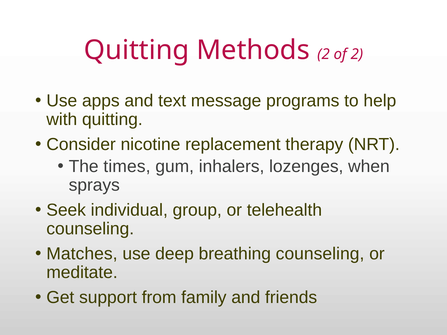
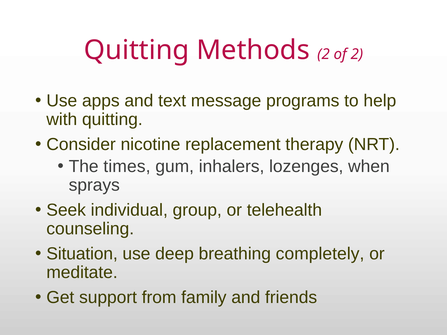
Matches: Matches -> Situation
breathing counseling: counseling -> completely
